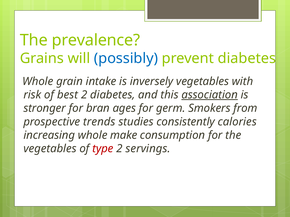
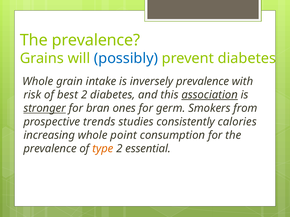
inversely vegetables: vegetables -> prevalence
stronger underline: none -> present
ages: ages -> ones
make: make -> point
vegetables at (50, 149): vegetables -> prevalence
type colour: red -> orange
servings: servings -> essential
